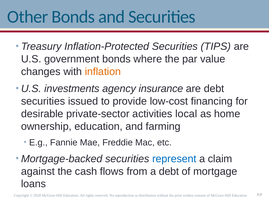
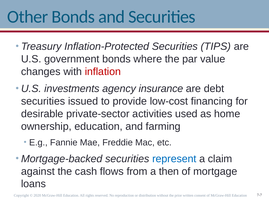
inflation colour: orange -> red
local: local -> used
a debt: debt -> then
